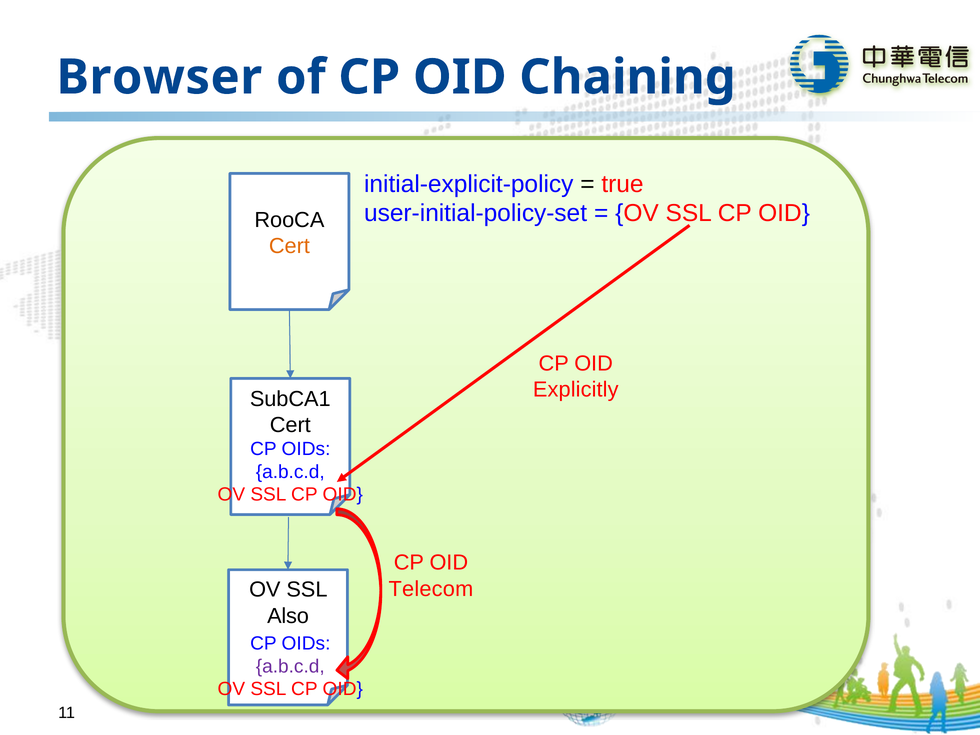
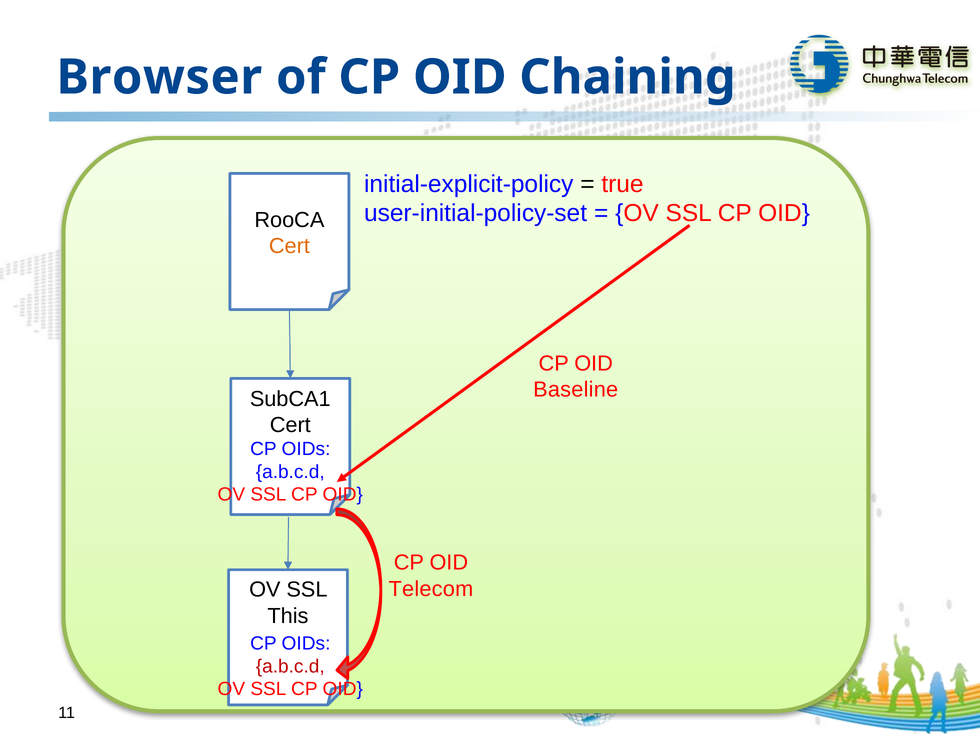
Explicitly: Explicitly -> Baseline
Also: Also -> This
a.b.c.d at (290, 666) colour: purple -> red
